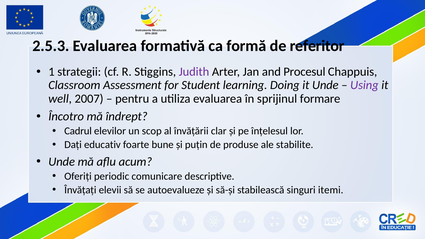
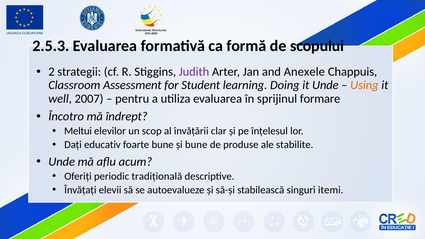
referitor: referitor -> scopului
1: 1 -> 2
Procesul: Procesul -> Anexele
Using colour: purple -> orange
Cadrul: Cadrul -> Meltui
și puțin: puțin -> bune
comunicare: comunicare -> tradițională
